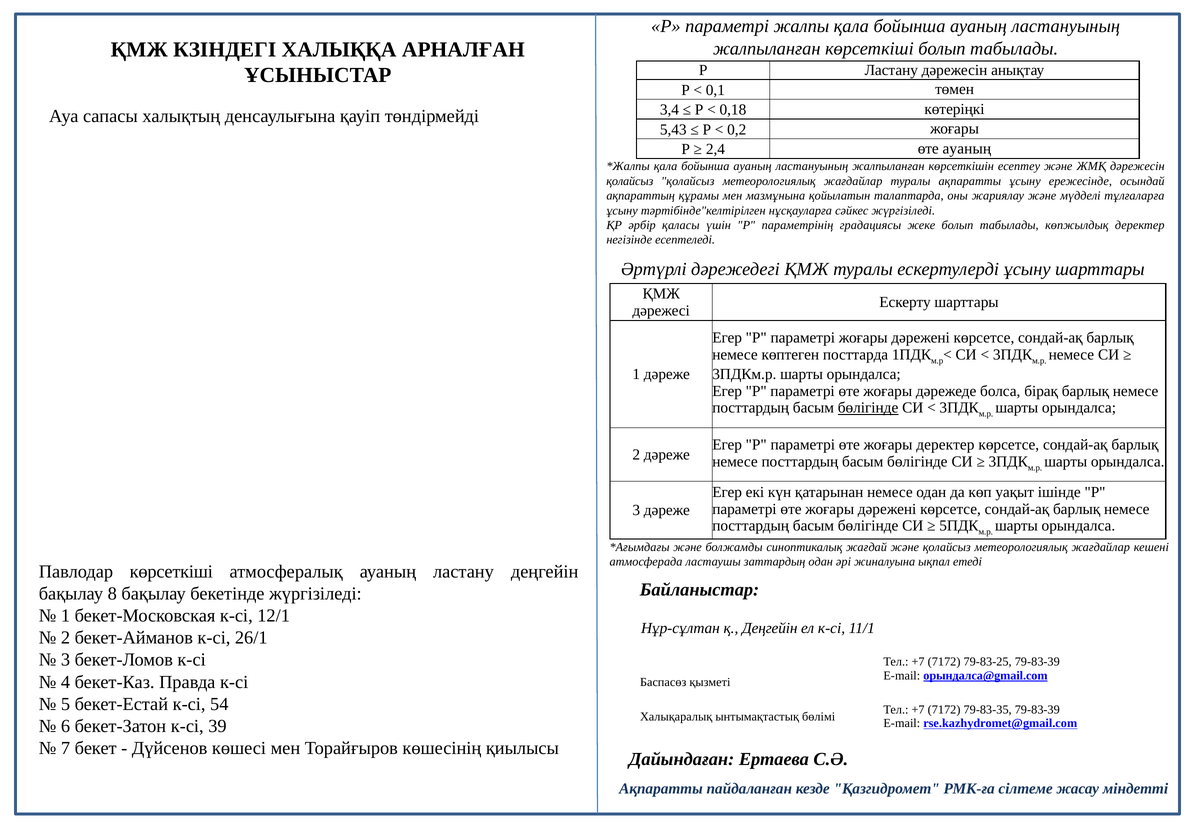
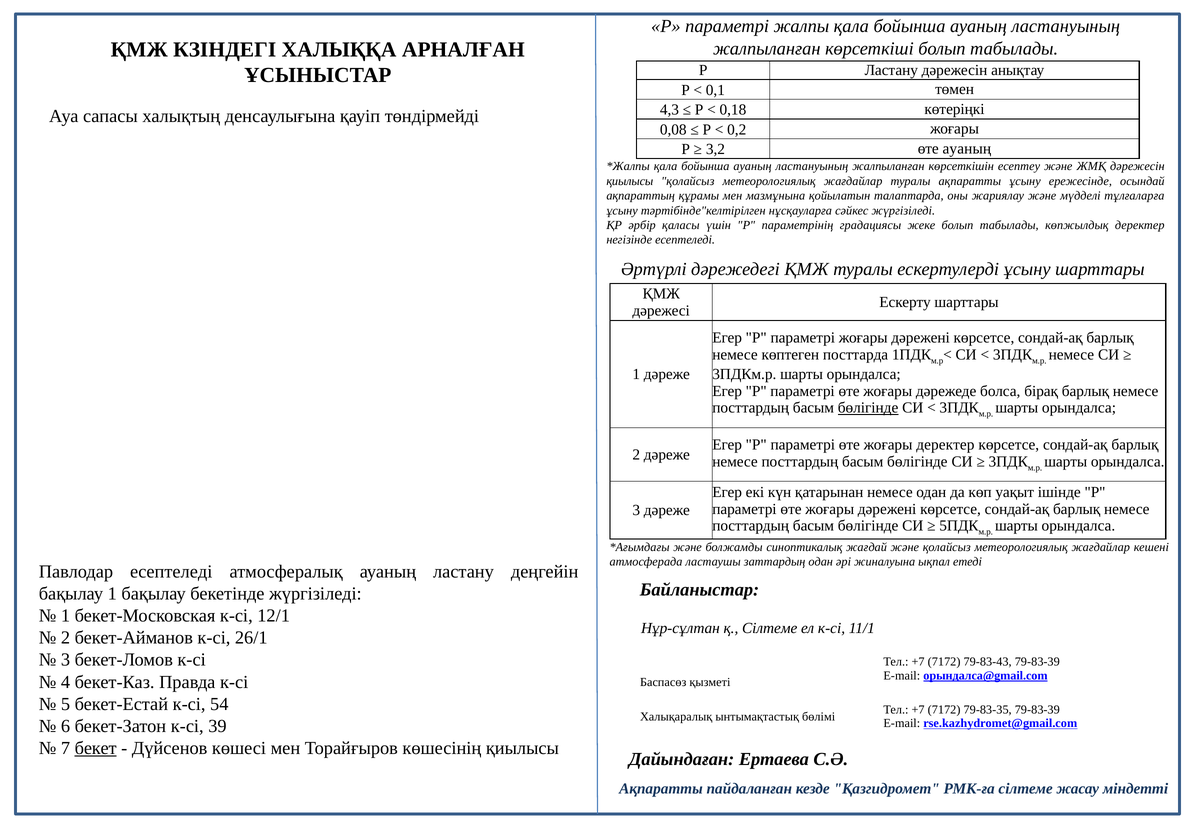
3,4: 3,4 -> 4,3
5,43: 5,43 -> 0,08
2,4: 2,4 -> 3,2
қолайсыз at (630, 181): қолайсыз -> қиылысы
Павлодар көрсеткіші: көрсеткіші -> есептеледі
бақылау 8: 8 -> 1
қ Деңгейін: Деңгейін -> Сілтеме
79-83-25: 79-83-25 -> 79-83-43
бекет underline: none -> present
